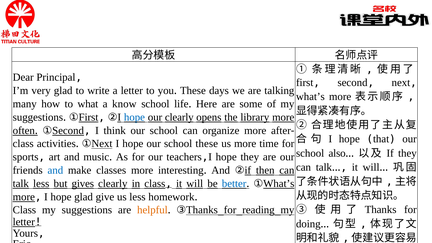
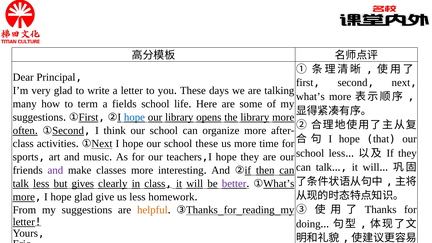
what: what -> term
know: know -> fields
our clearly: clearly -> library
school also: also -> less
and at (55, 170) colour: blue -> purple
better colour: blue -> purple
Class at (24, 210): Class -> From
